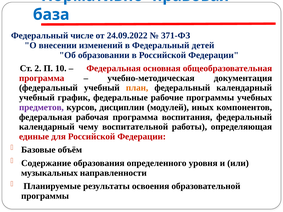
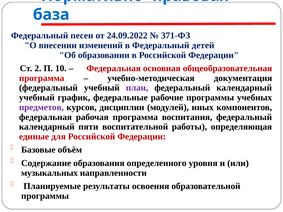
числе: числе -> песен
план colour: orange -> purple
чему: чему -> пяти
